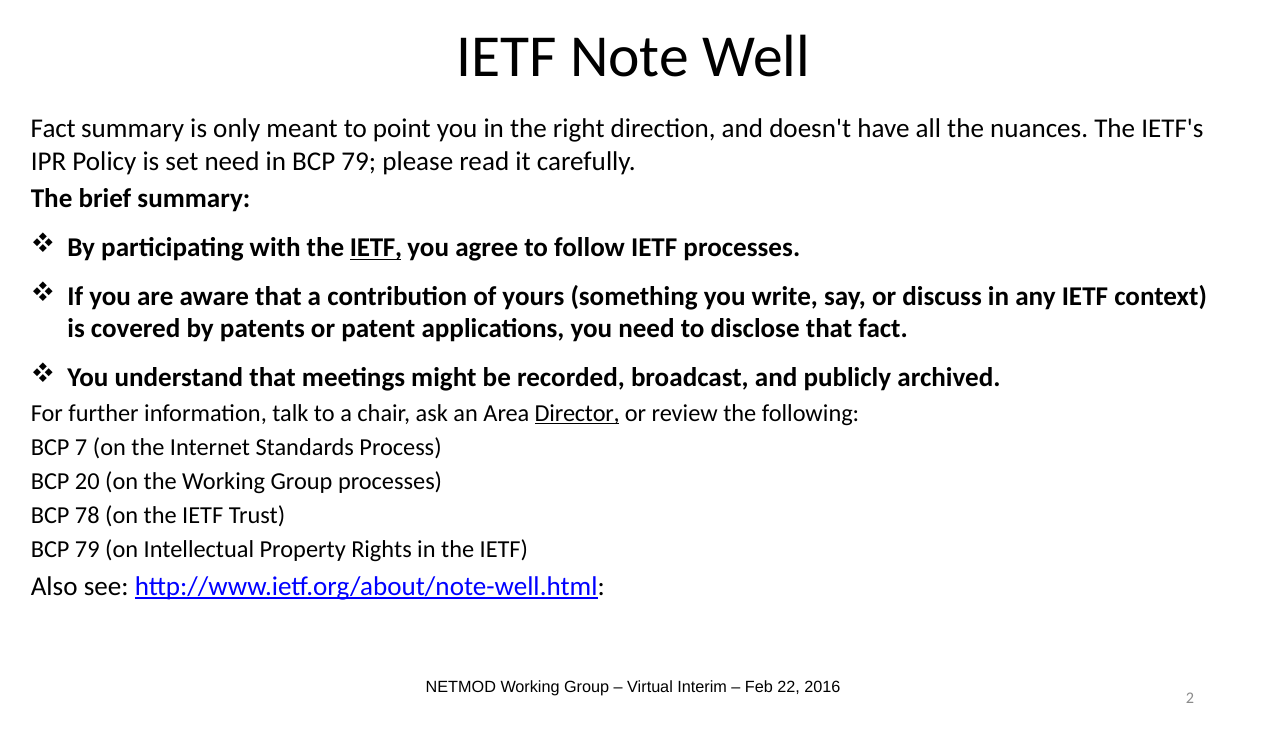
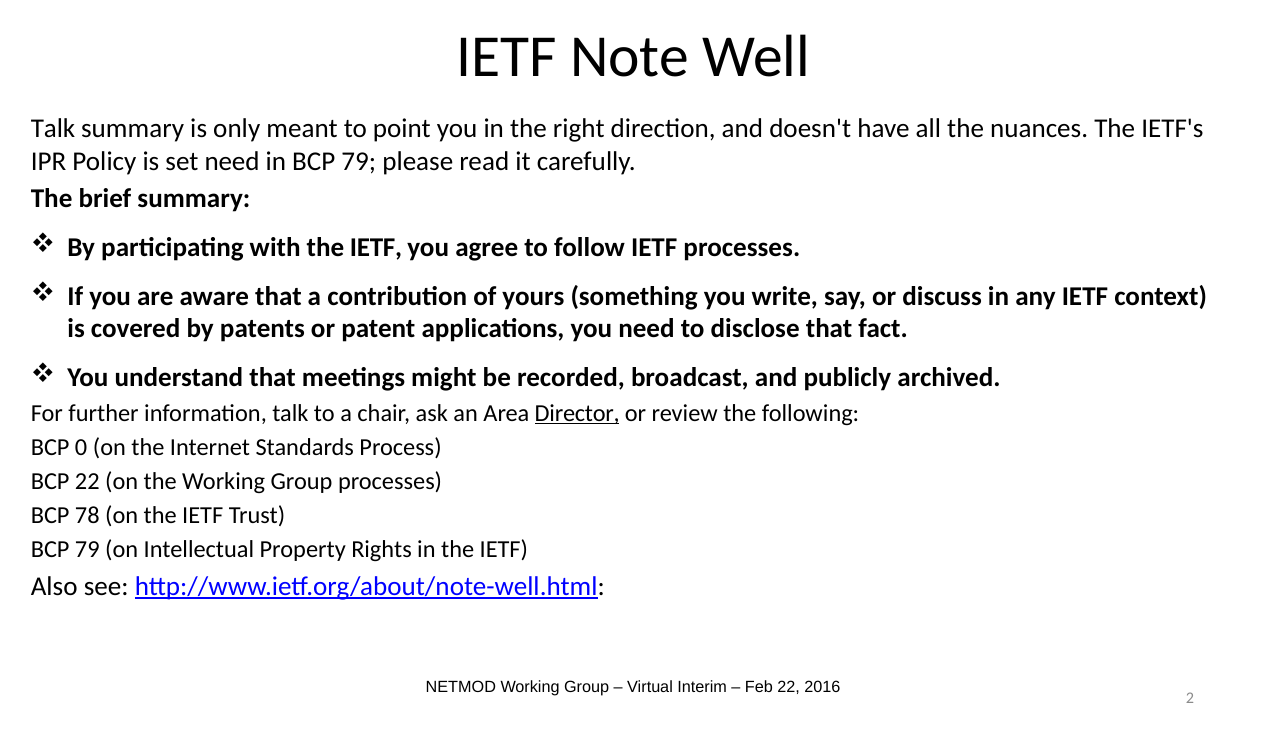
Fact at (53, 129): Fact -> Talk
IETF at (376, 248) underline: present -> none
7: 7 -> 0
BCP 20: 20 -> 22
